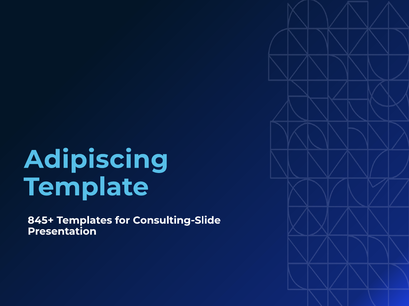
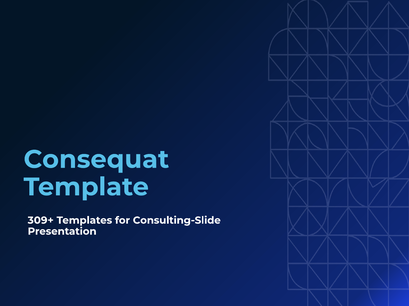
Adipiscing: Adipiscing -> Consequat
845+: 845+ -> 309+
